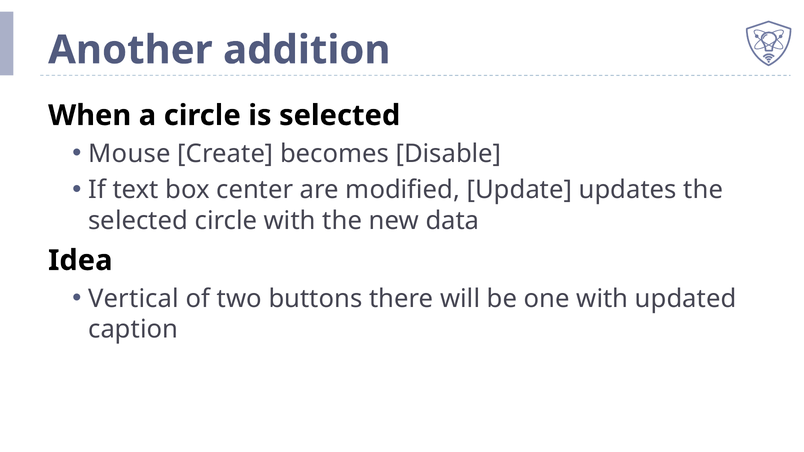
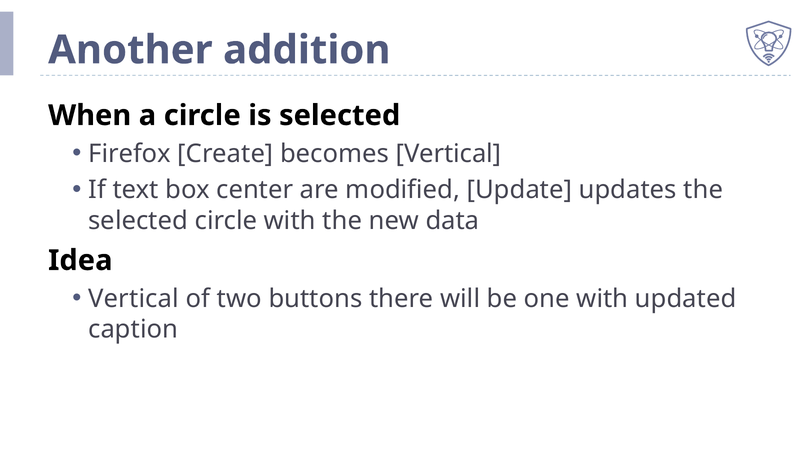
Mouse: Mouse -> Firefox
becomes Disable: Disable -> Vertical
